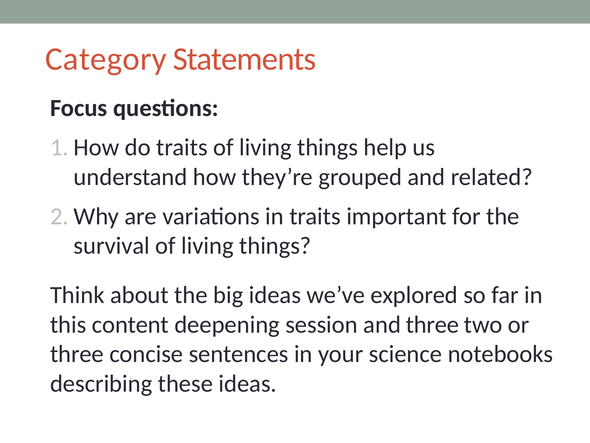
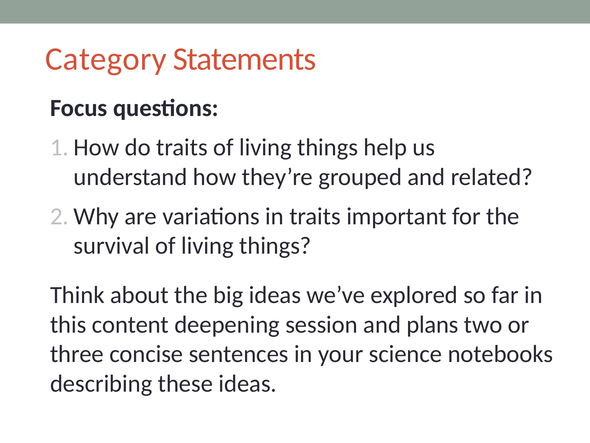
and three: three -> plans
